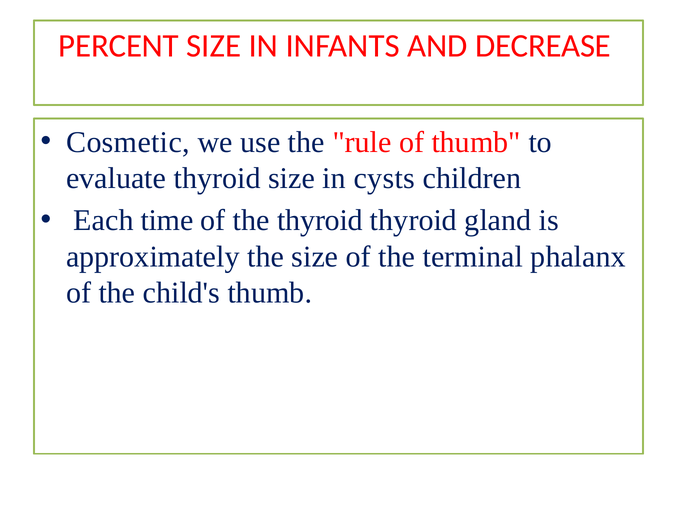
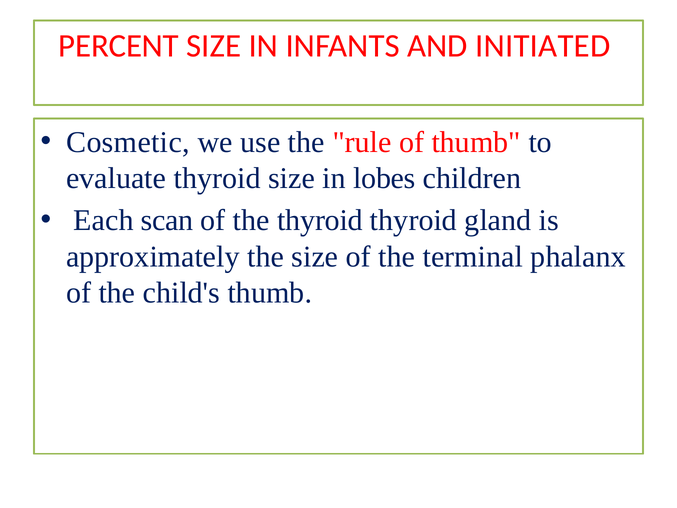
DECREASE: DECREASE -> INITIATED
cysts: cysts -> lobes
time: time -> scan
